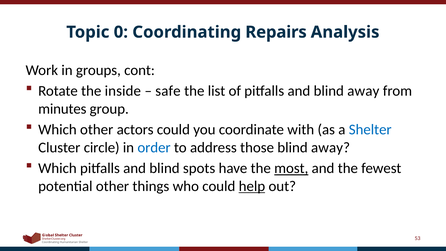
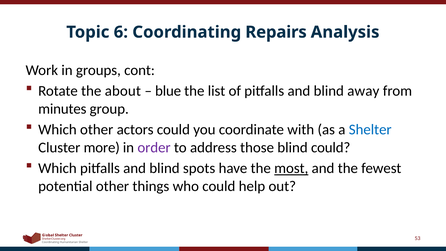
0: 0 -> 6
inside: inside -> about
safe: safe -> blue
circle: circle -> more
order colour: blue -> purple
those blind away: away -> could
help underline: present -> none
